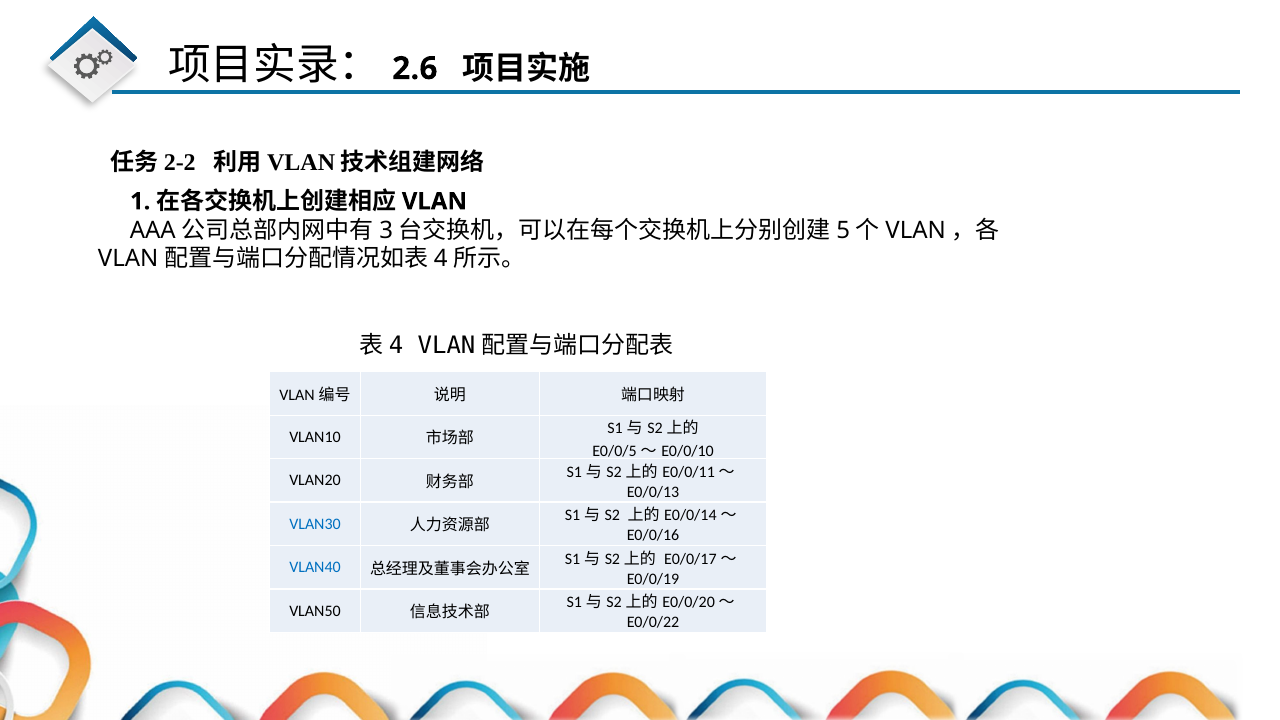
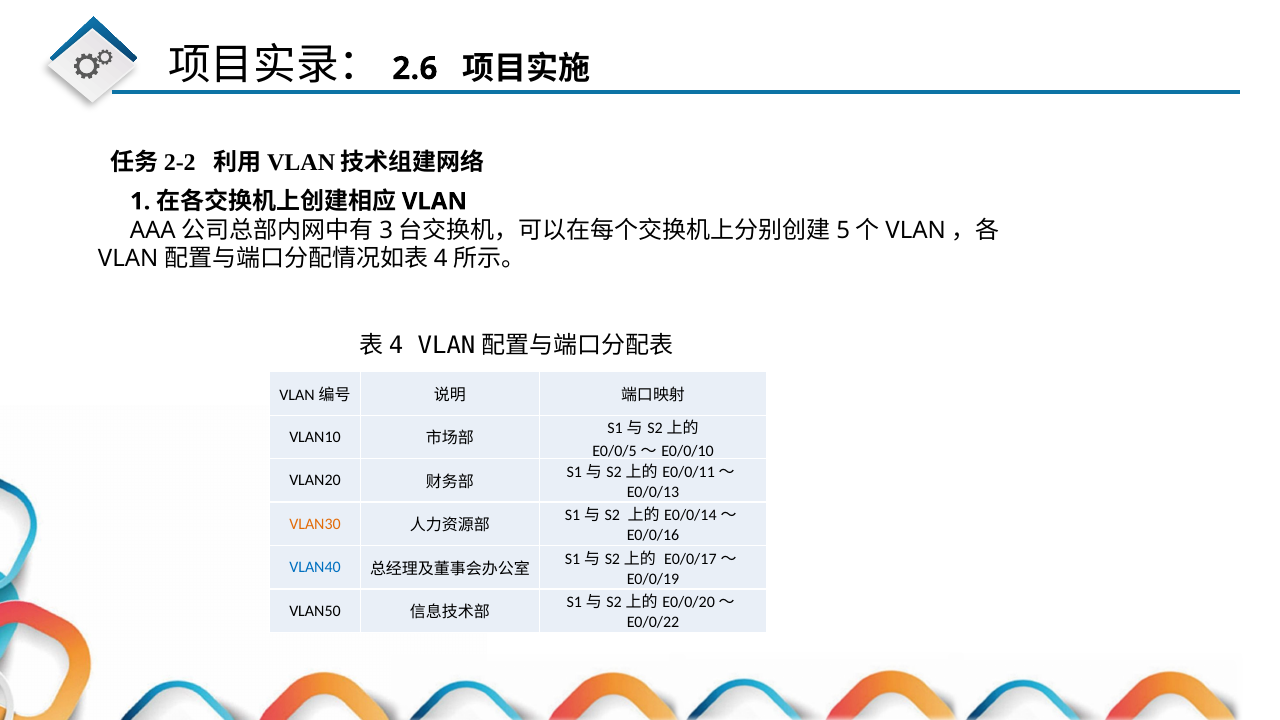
VLAN30 colour: blue -> orange
